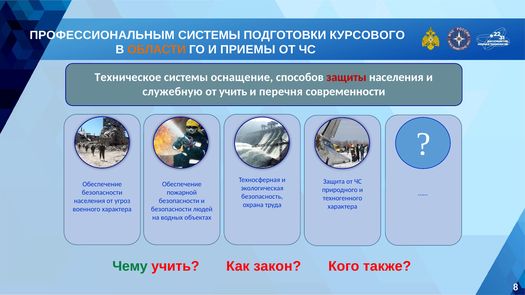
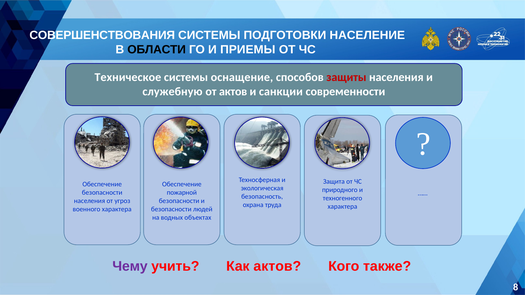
ПРОФЕССИОНАЛЬНЫМ: ПРОФЕССИОНАЛЬНЫМ -> СОВЕРШЕНСТВОВАНИЯ
КУРСОВОГО: КУРСОВОГО -> НАСЕЛЕНИЕ
ОБЛАСТИ colour: orange -> black
от учить: учить -> актов
перечня: перечня -> санкции
Чему colour: green -> purple
Как закон: закон -> актов
